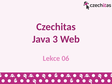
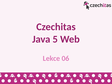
3: 3 -> 5
